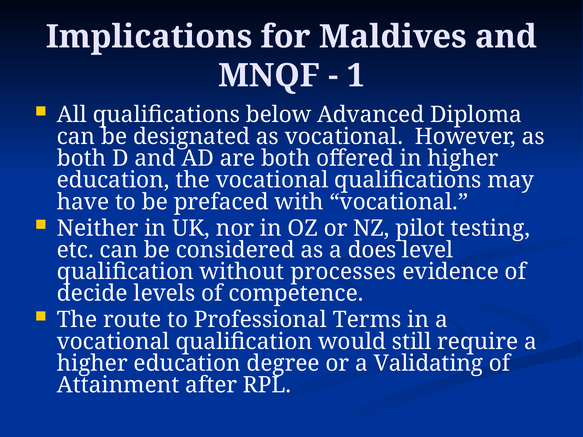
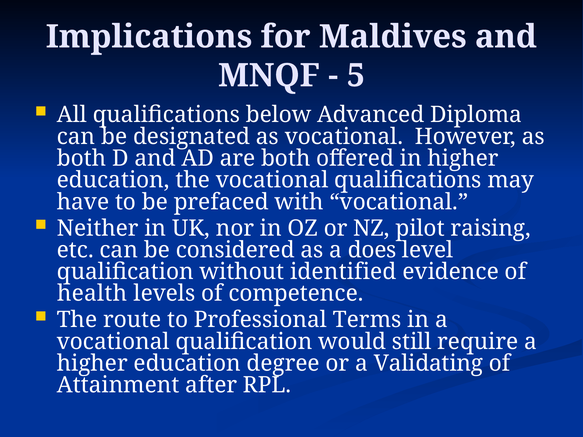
1: 1 -> 5
testing: testing -> raising
processes: processes -> identified
decide: decide -> health
